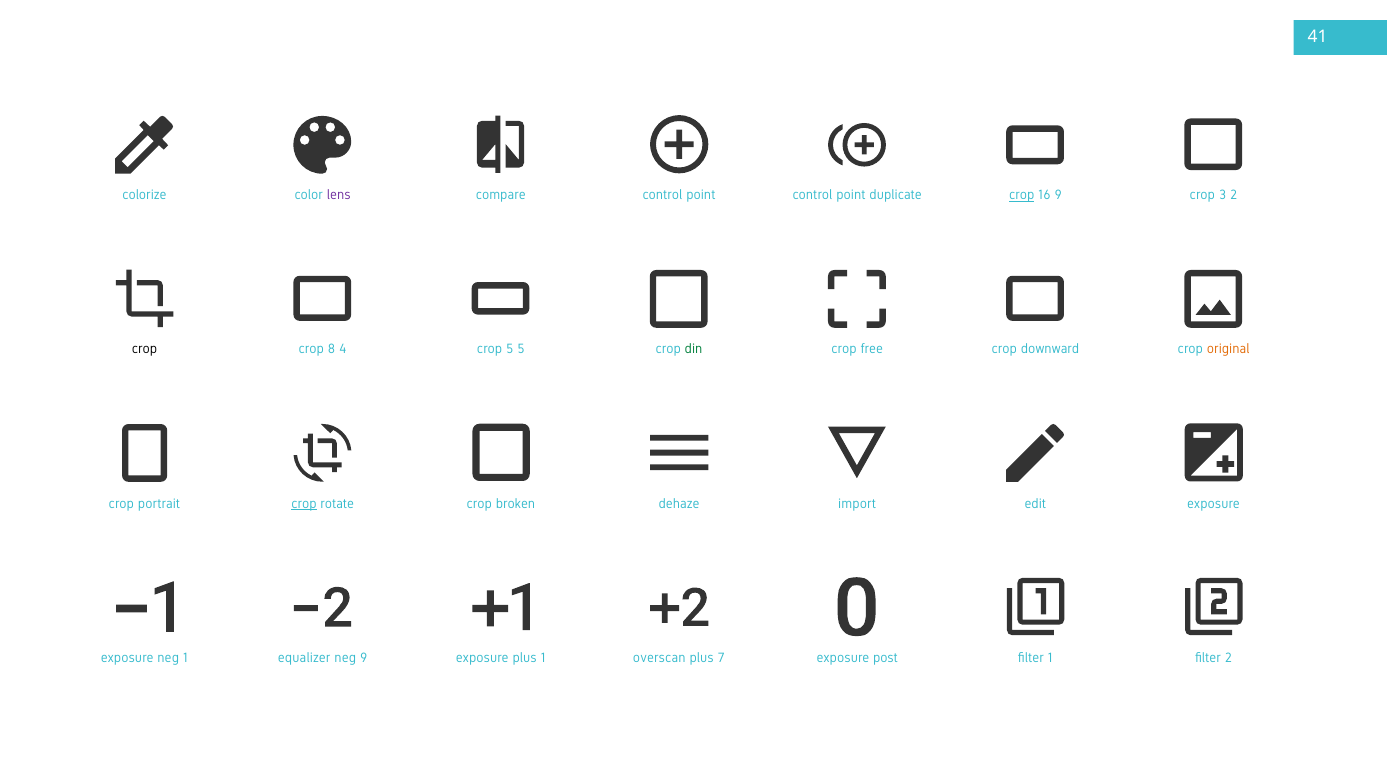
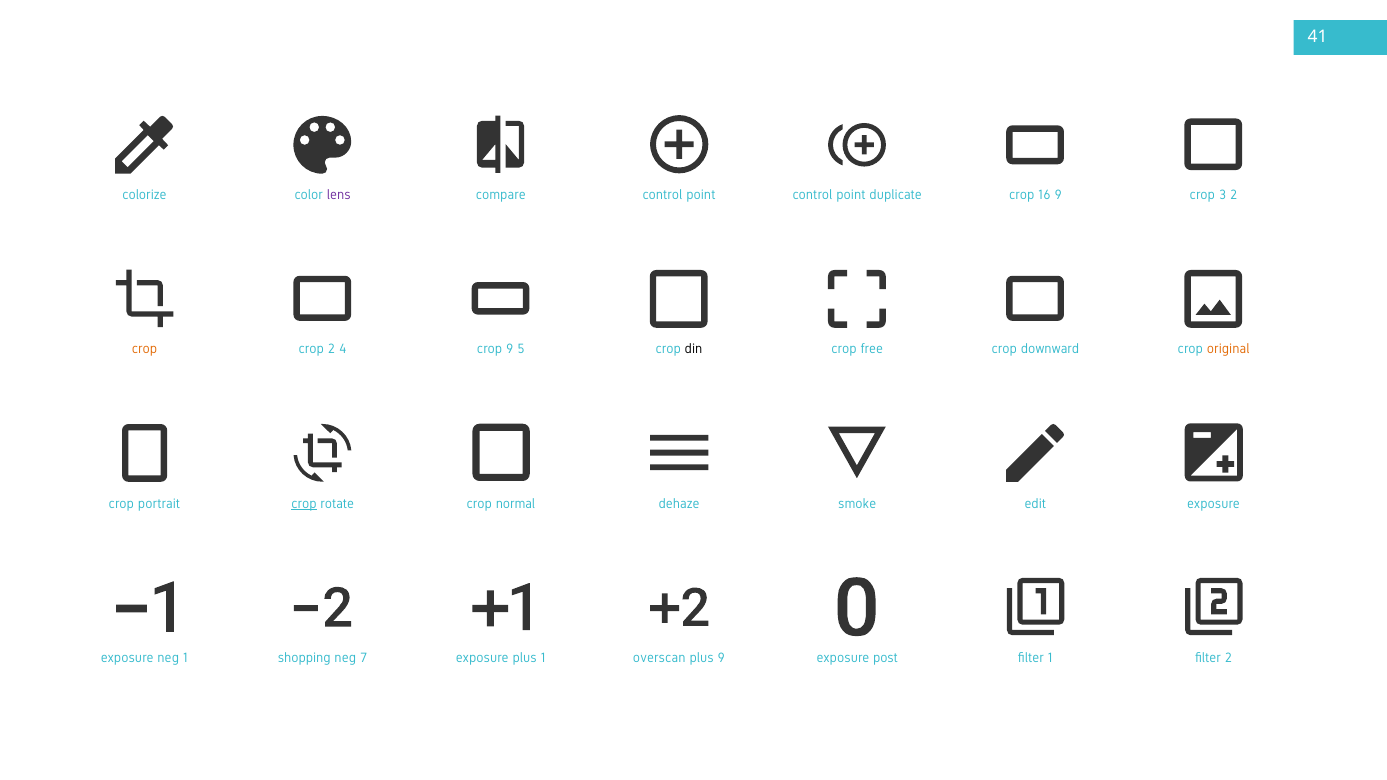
crop at (1022, 195) underline: present -> none
crop at (144, 350) colour: black -> orange
crop 8: 8 -> 2
crop 5: 5 -> 9
din colour: green -> black
broken: broken -> normal
import: import -> smoke
equalizer: equalizer -> shopping
neg 9: 9 -> 7
plus 7: 7 -> 9
